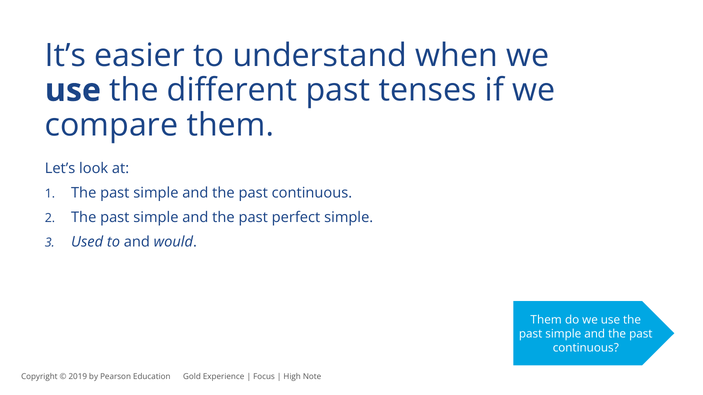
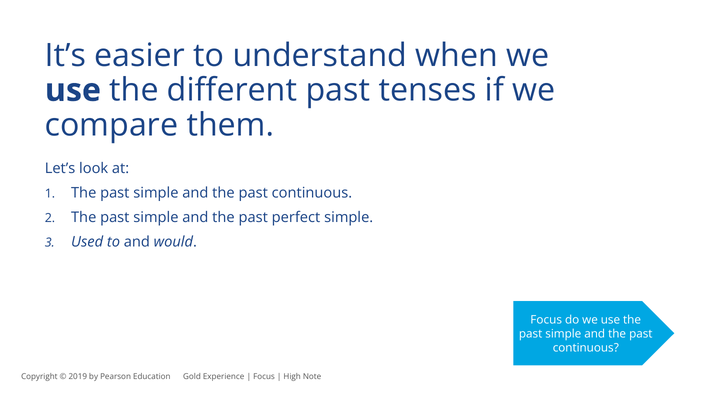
Them at (546, 320): Them -> Focus
